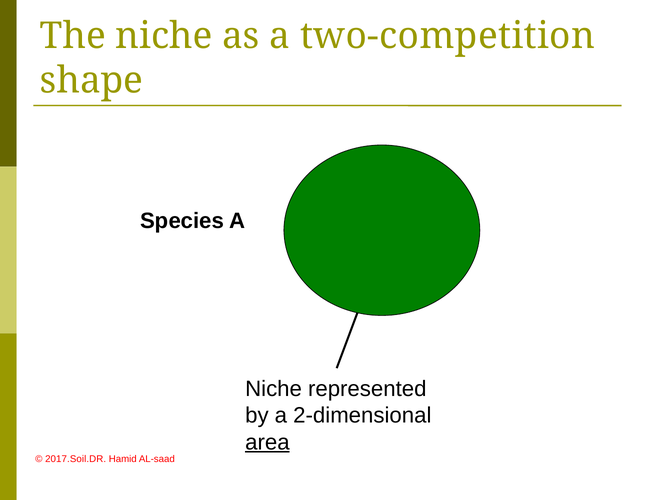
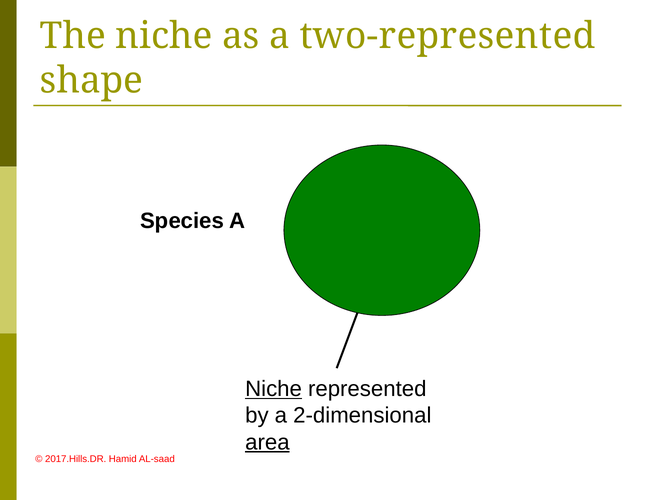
two-competition: two-competition -> two-represented
Niche at (274, 388) underline: none -> present
2017.Soil.DR: 2017.Soil.DR -> 2017.Hills.DR
